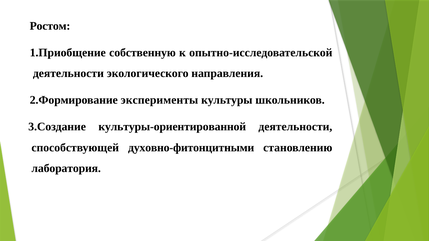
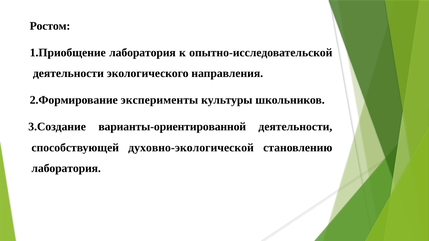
1.Приобщение собственную: собственную -> лаборатория
культуры-ориентированной: культуры-ориентированной -> варианты-ориентированной
духовно-фитонцитными: духовно-фитонцитными -> духовно-экологической
